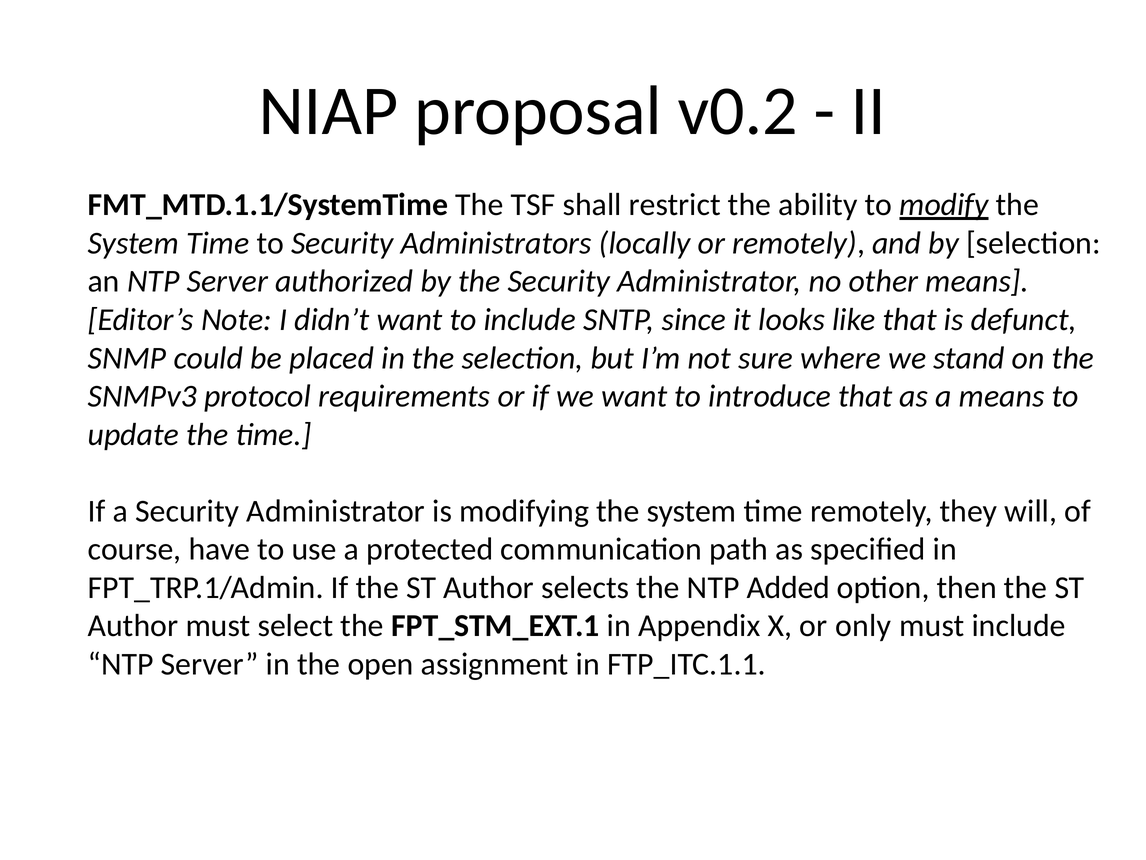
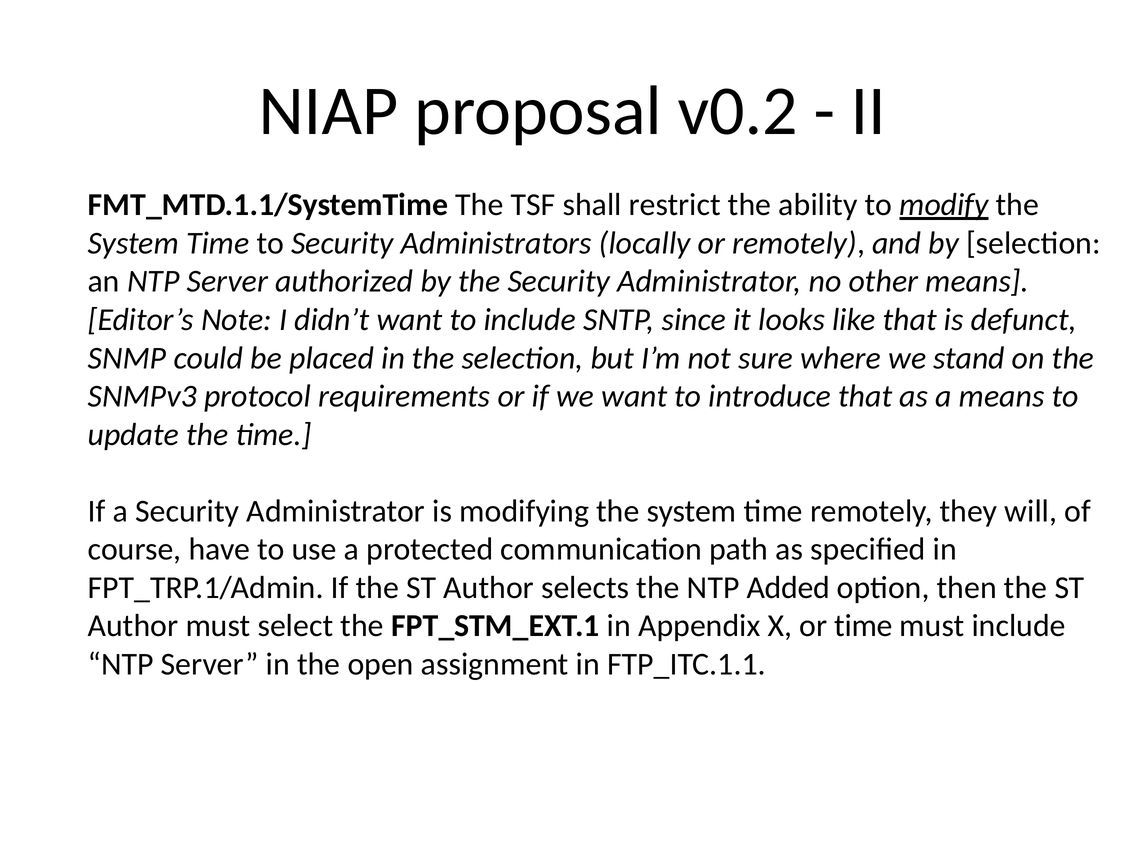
or only: only -> time
